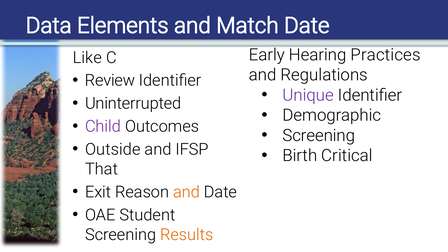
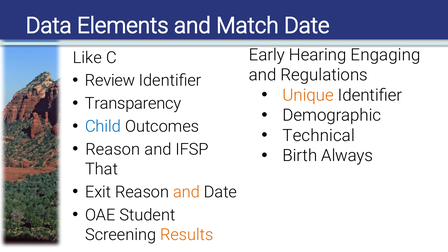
Practices: Practices -> Engaging
Unique colour: purple -> orange
Uninterrupted: Uninterrupted -> Transparency
Child colour: purple -> blue
Screening at (319, 136): Screening -> Technical
Outside at (113, 149): Outside -> Reason
Critical: Critical -> Always
